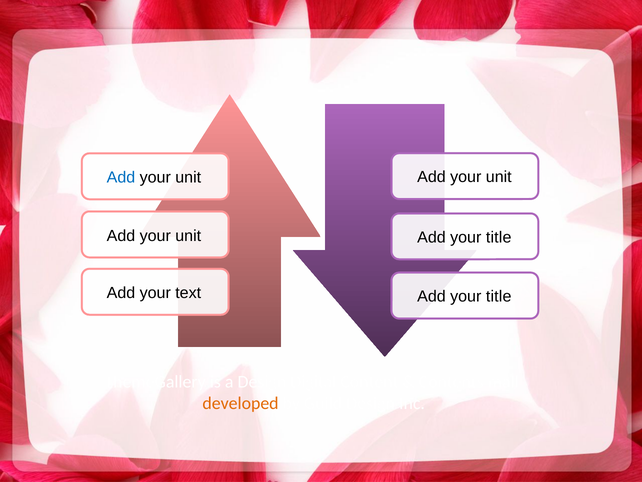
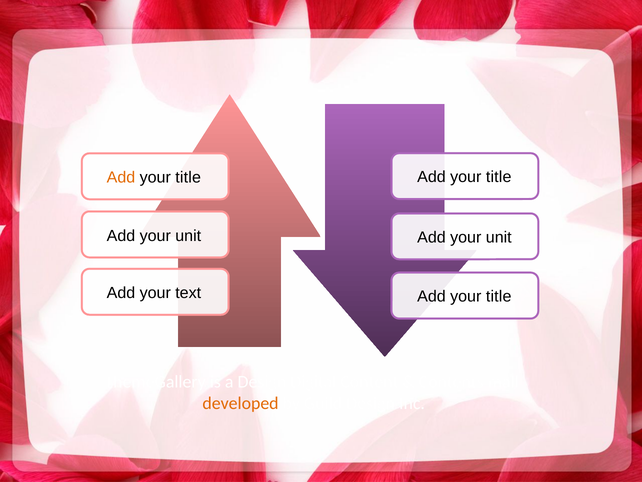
unit at (499, 177): unit -> title
Add at (121, 177) colour: blue -> orange
unit at (188, 177): unit -> title
title at (499, 237): title -> unit
